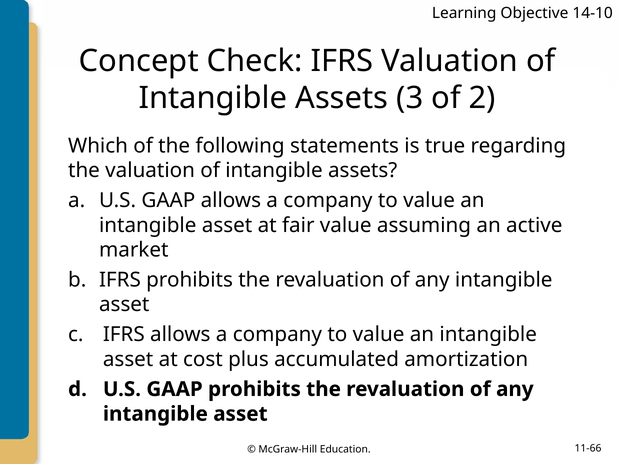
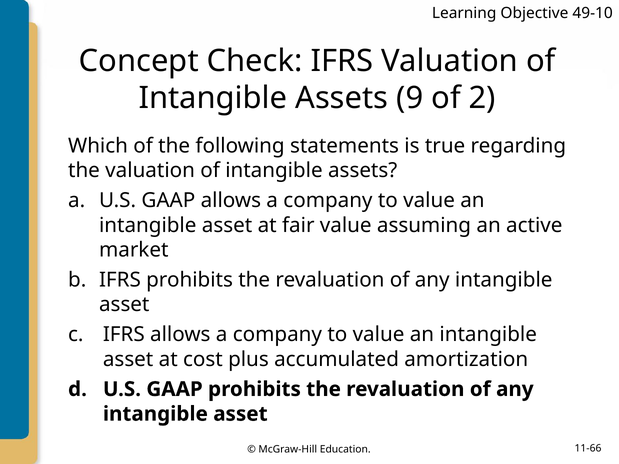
14-10: 14-10 -> 49-10
3: 3 -> 9
